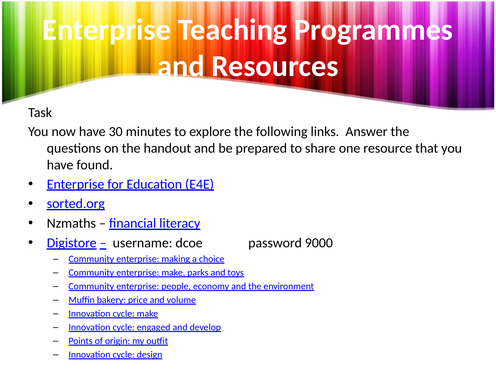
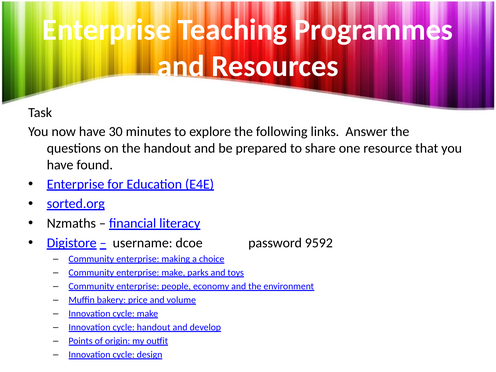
9000: 9000 -> 9592
cycle engaged: engaged -> handout
